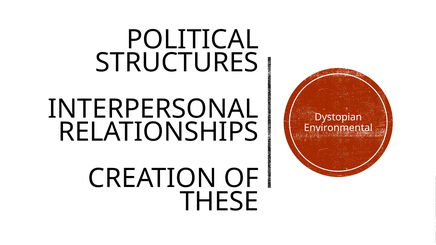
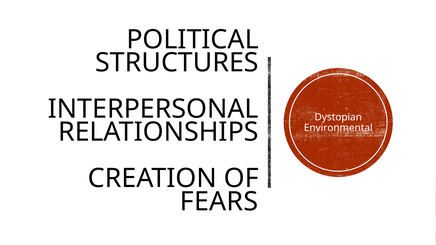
THESE: THESE -> FEARS
